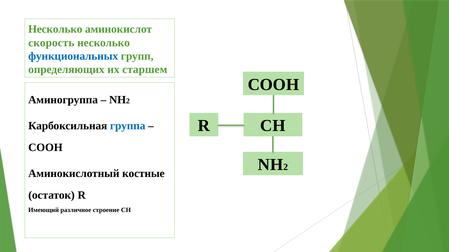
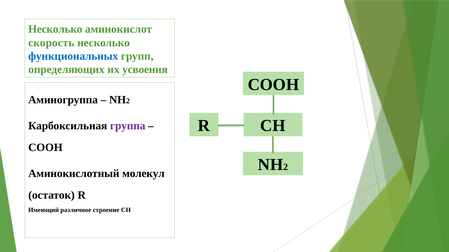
старшем: старшем -> усвоения
группа colour: blue -> purple
костные: костные -> молекул
